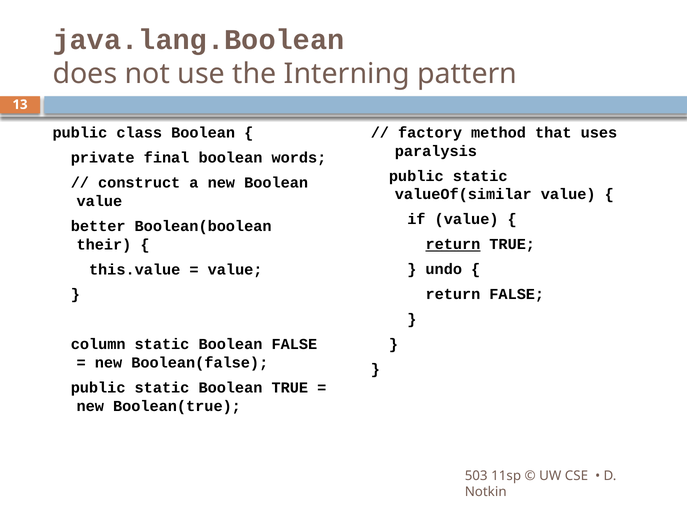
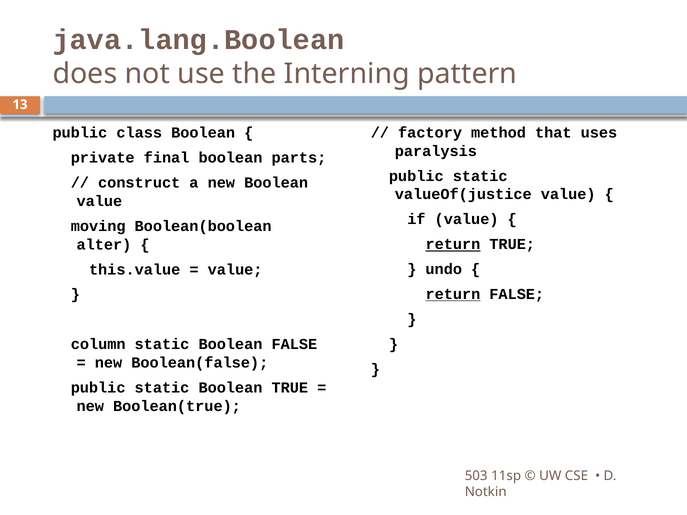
words: words -> parts
valueOf(similar: valueOf(similar -> valueOf(justice
better: better -> moving
their: their -> alter
return at (453, 294) underline: none -> present
